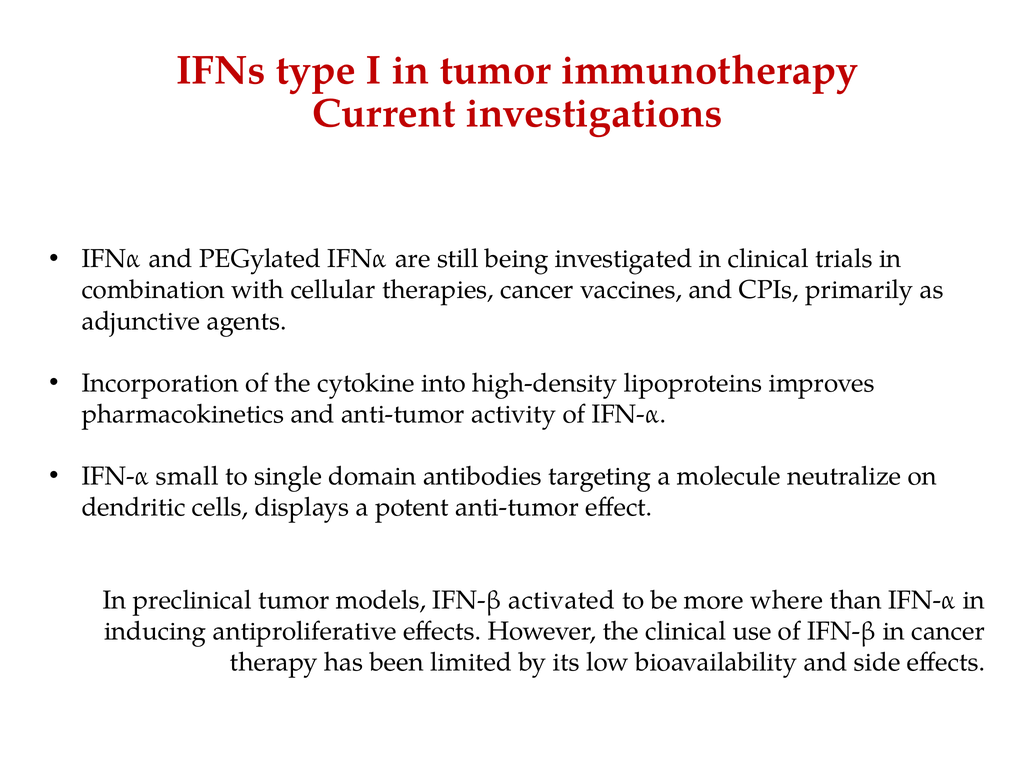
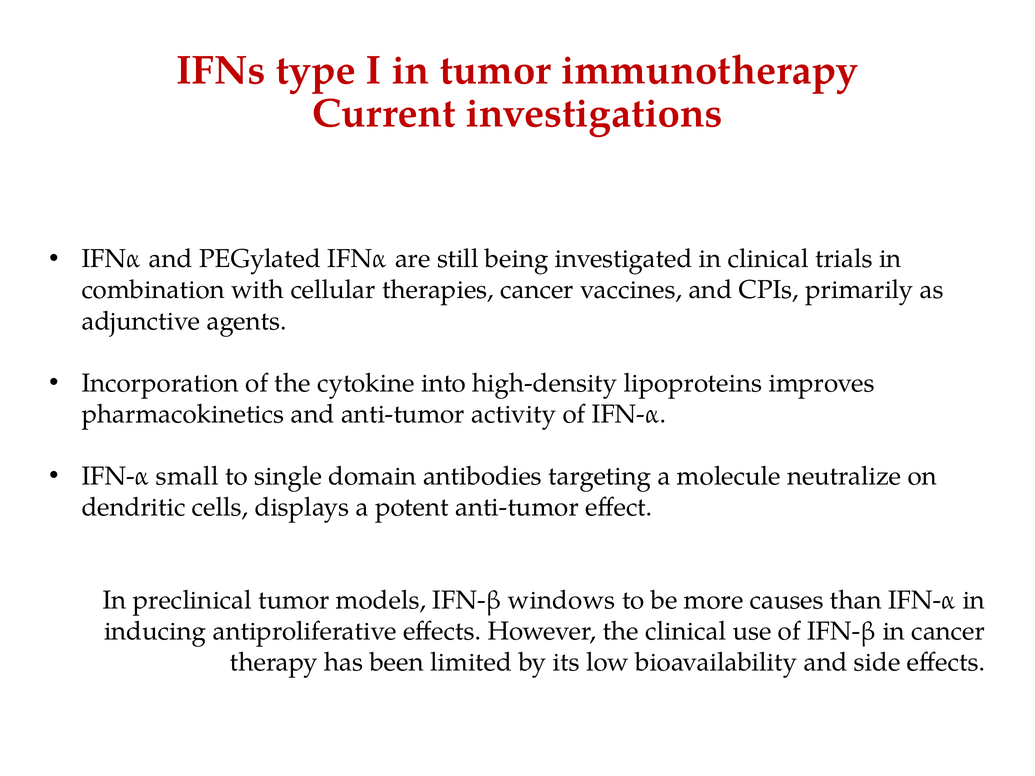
activated: activated -> windows
where: where -> causes
